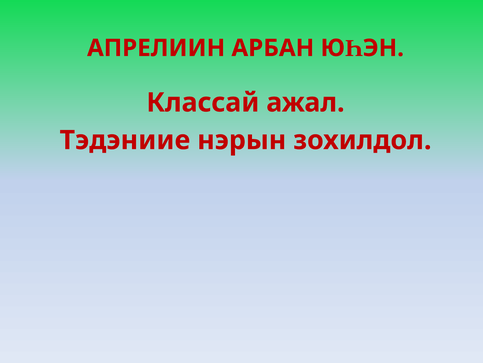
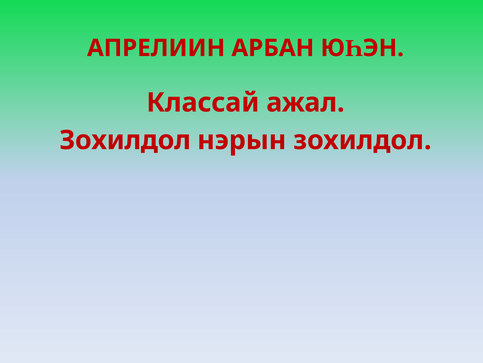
Тэдэниие at (125, 140): Тэдэниие -> Зохилдол
